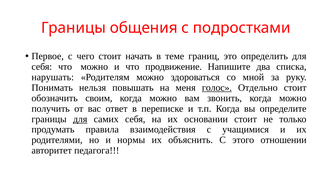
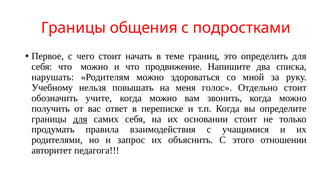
Понимать: Понимать -> Учебному
голос underline: present -> none
своим: своим -> учите
нормы: нормы -> запрос
